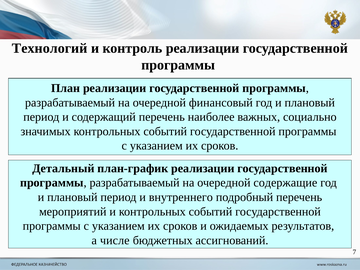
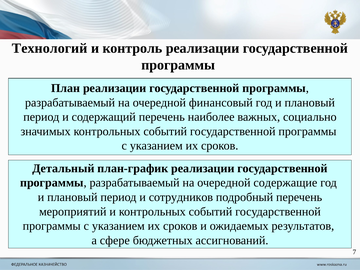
внутреннего: внутреннего -> сотрудников
числе: числе -> сфере
